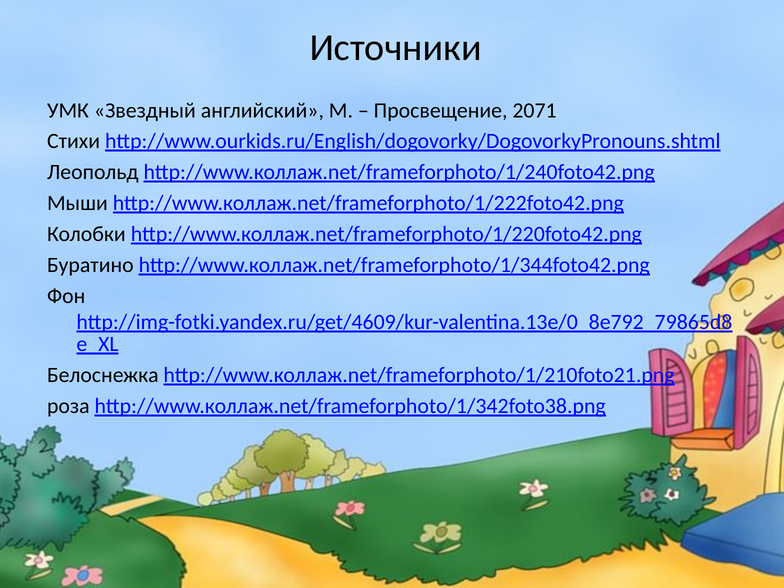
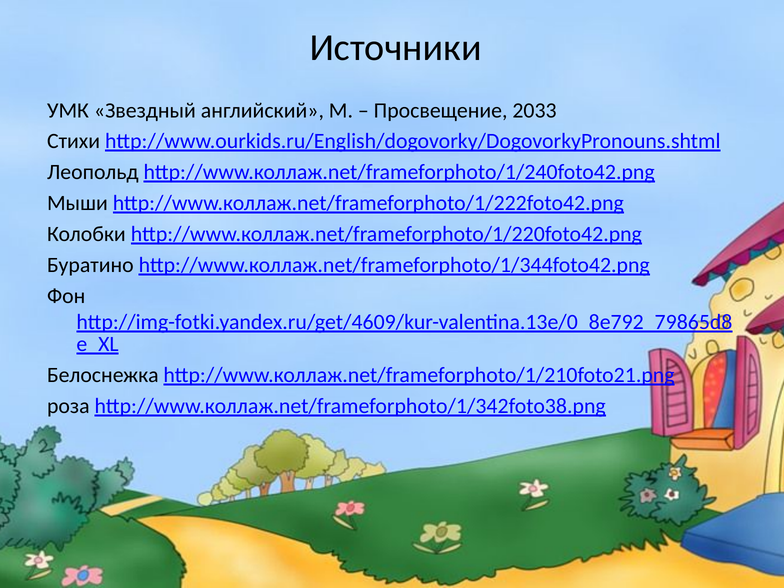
2071: 2071 -> 2033
